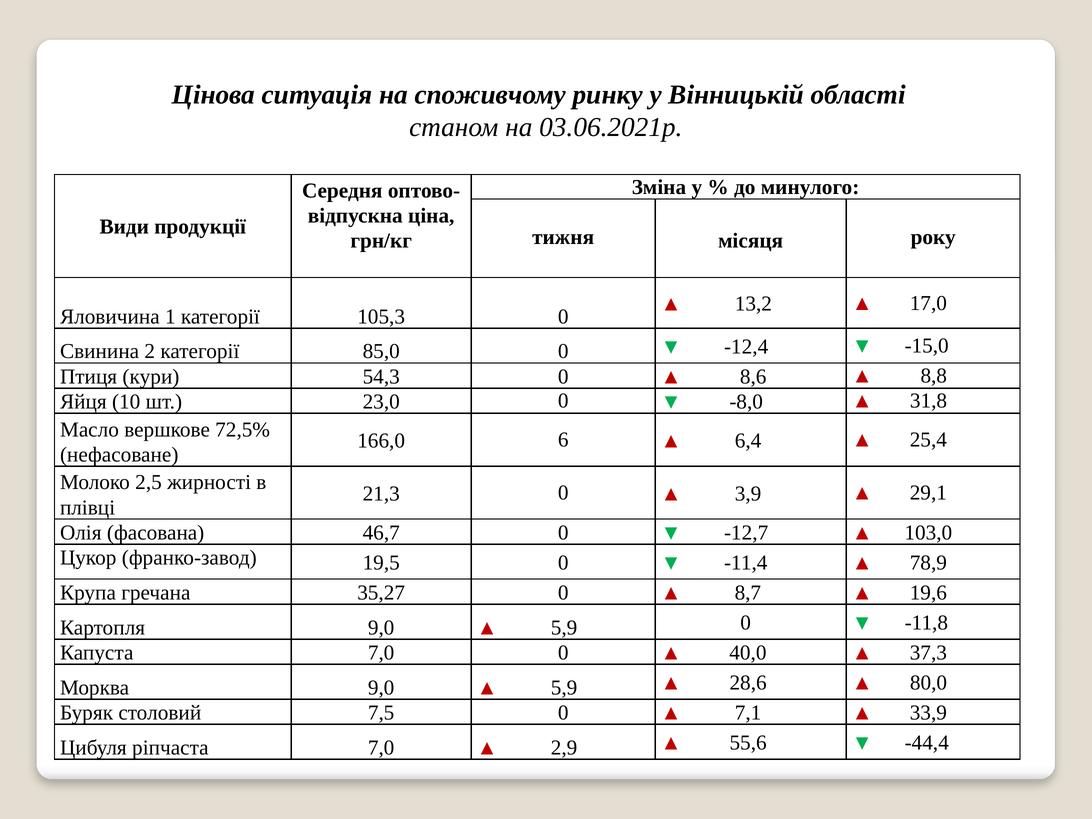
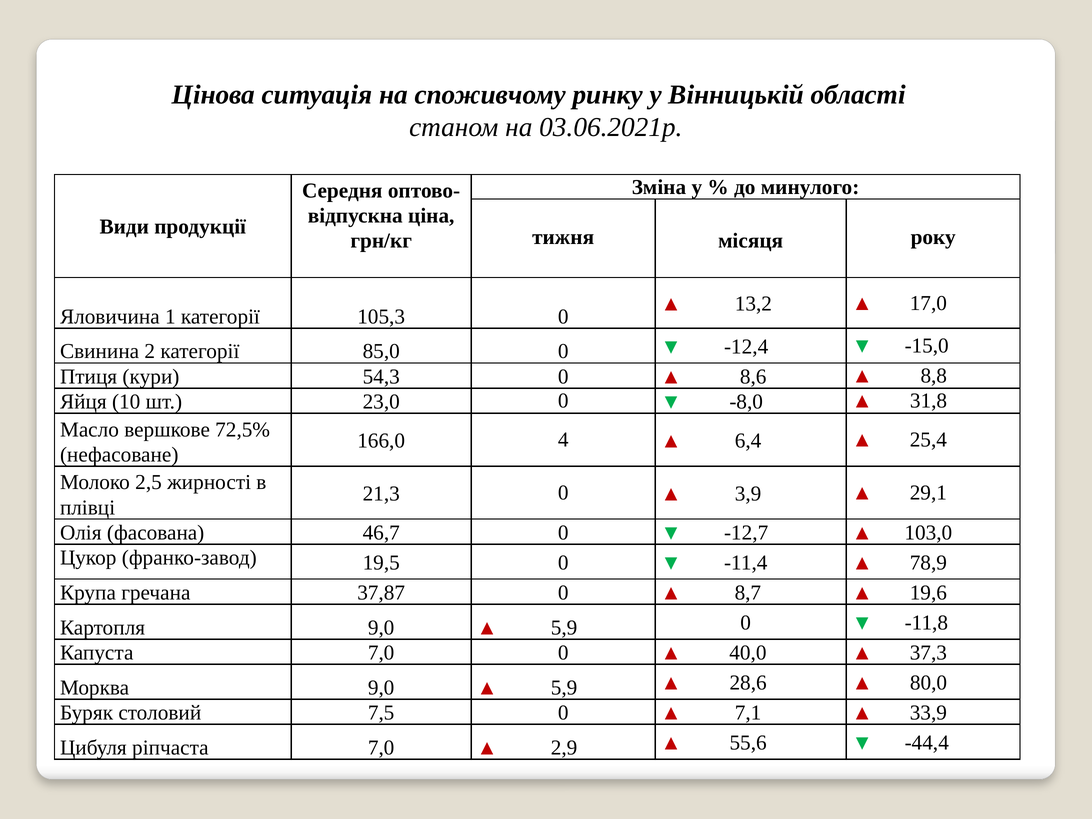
6: 6 -> 4
35,27: 35,27 -> 37,87
